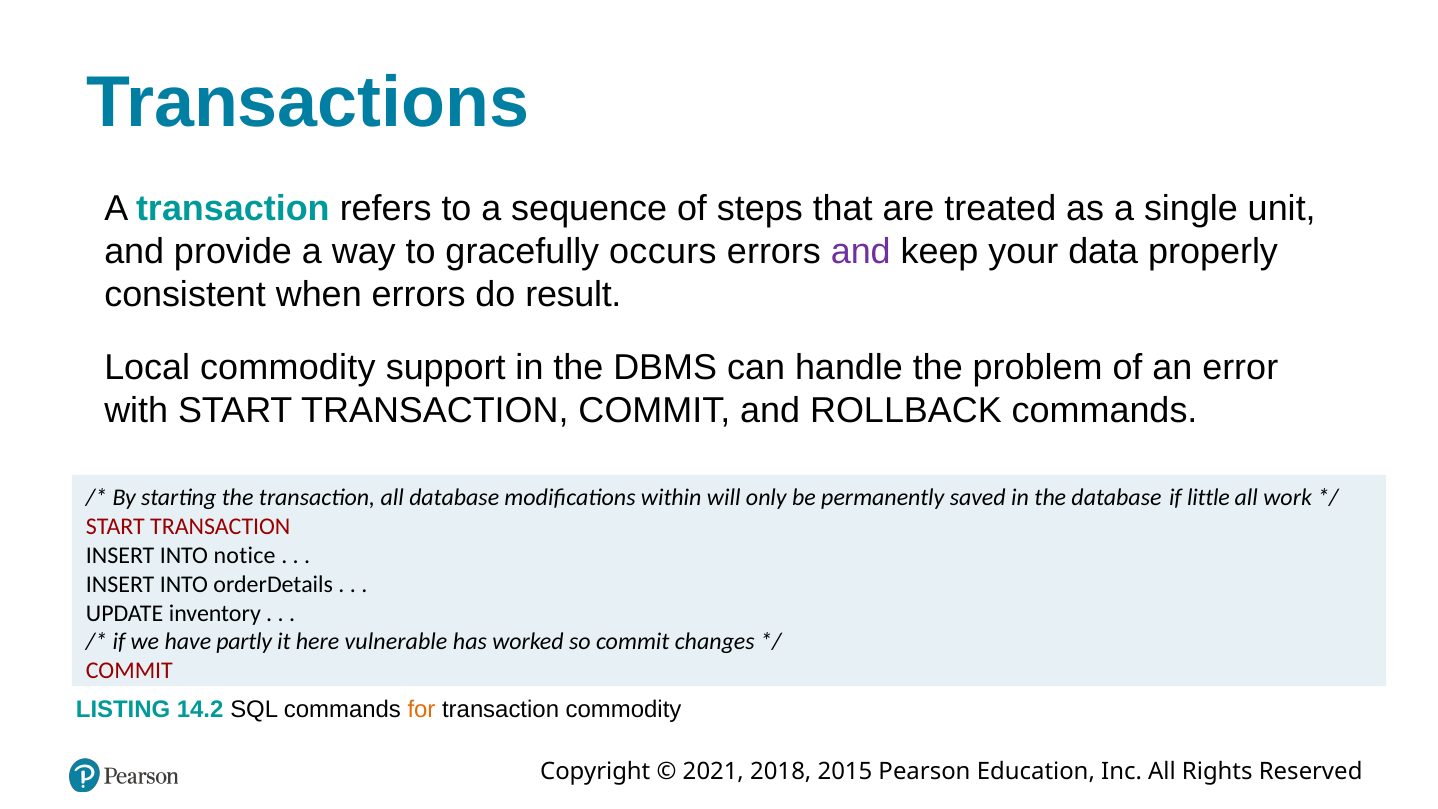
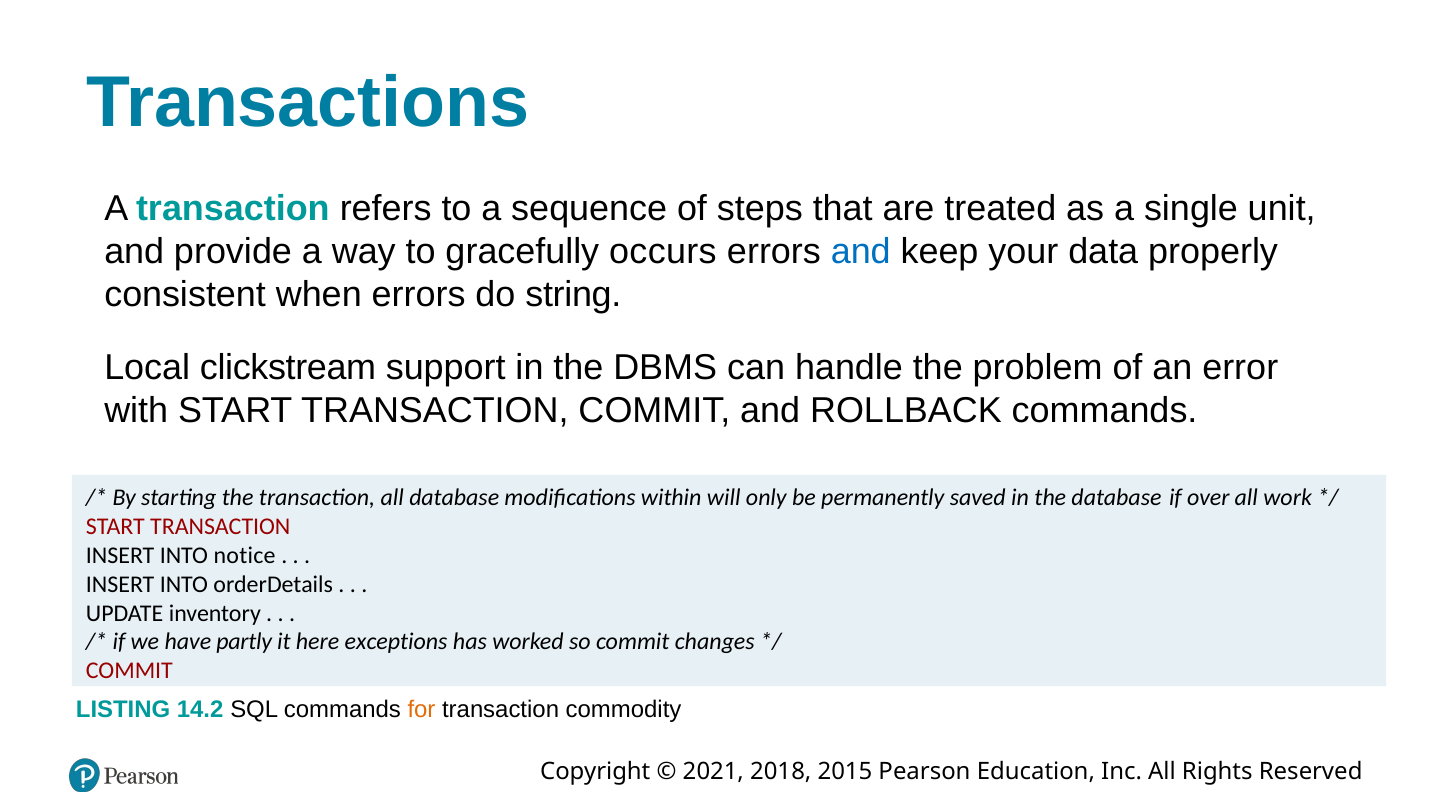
and at (861, 252) colour: purple -> blue
result: result -> string
Local commodity: commodity -> clickstream
little: little -> over
vulnerable: vulnerable -> exceptions
